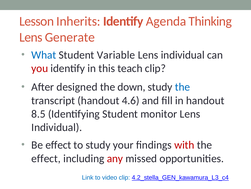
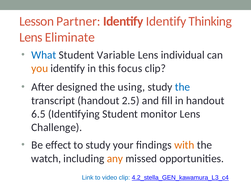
Inherits: Inherits -> Partner
Identify Agenda: Agenda -> Identify
Generate: Generate -> Eliminate
you colour: red -> orange
teach: teach -> focus
down: down -> using
4.6: 4.6 -> 2.5
8.5: 8.5 -> 6.5
Individual at (57, 127): Individual -> Challenge
with colour: red -> orange
effect at (46, 158): effect -> watch
any colour: red -> orange
